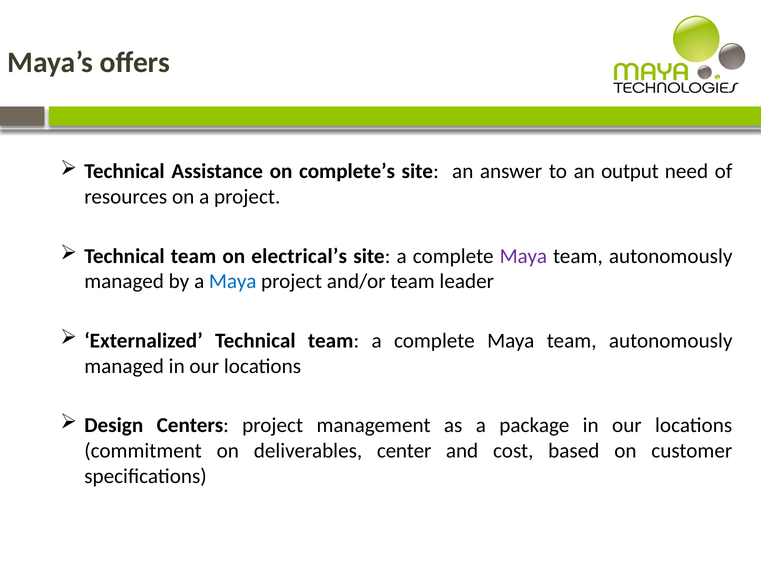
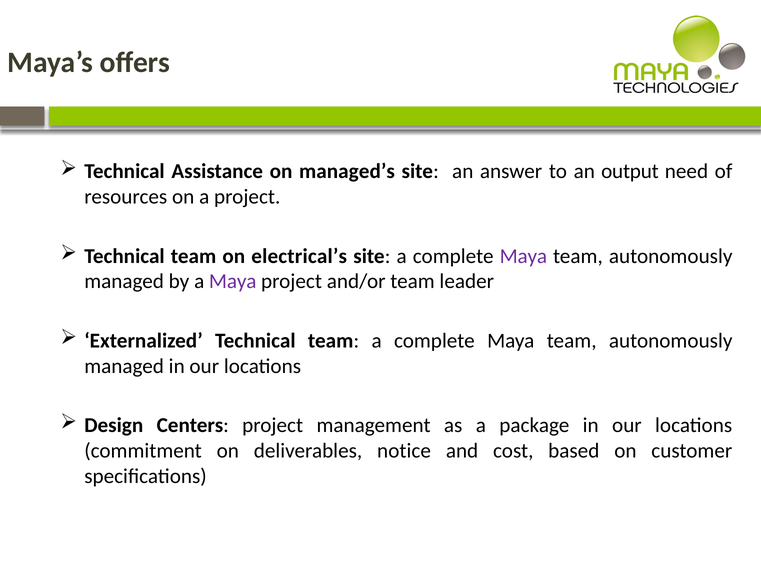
complete’s: complete’s -> managed’s
Maya at (233, 281) colour: blue -> purple
center: center -> notice
